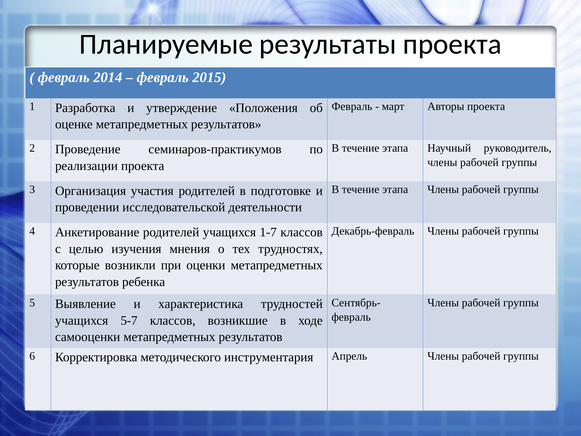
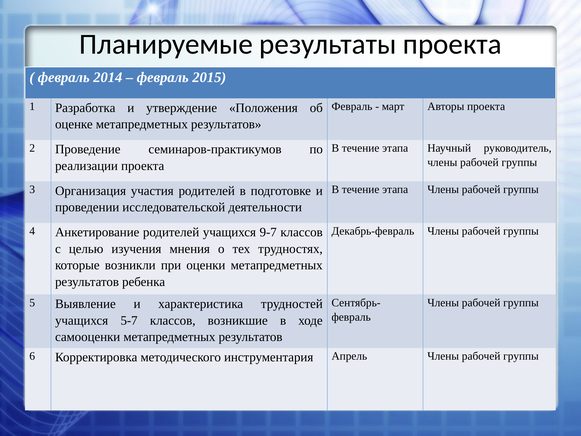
1-7: 1-7 -> 9-7
